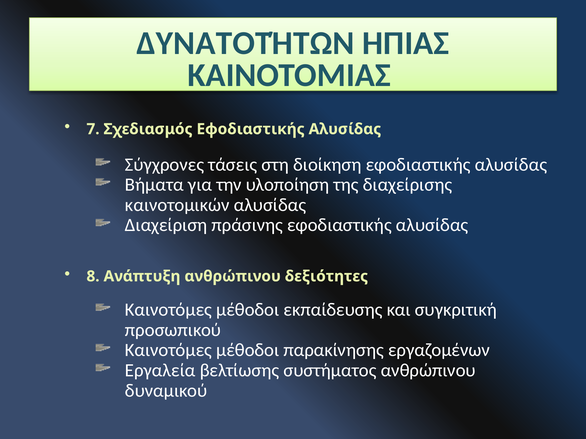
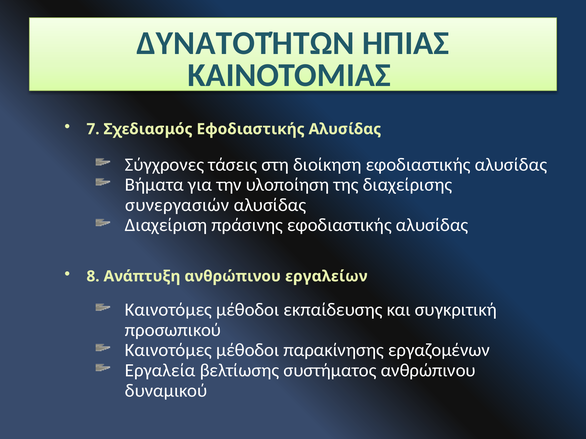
καινοτομικών: καινοτομικών -> συνεργασιών
δεξιότητες: δεξιότητες -> εργαλείων
